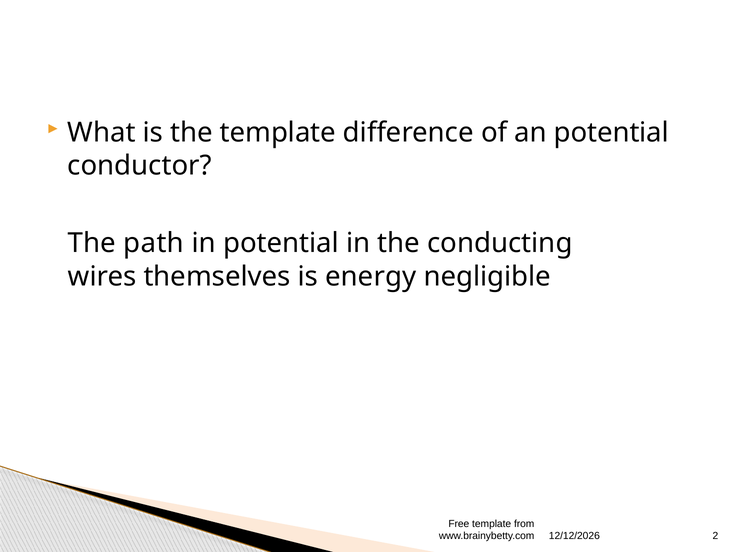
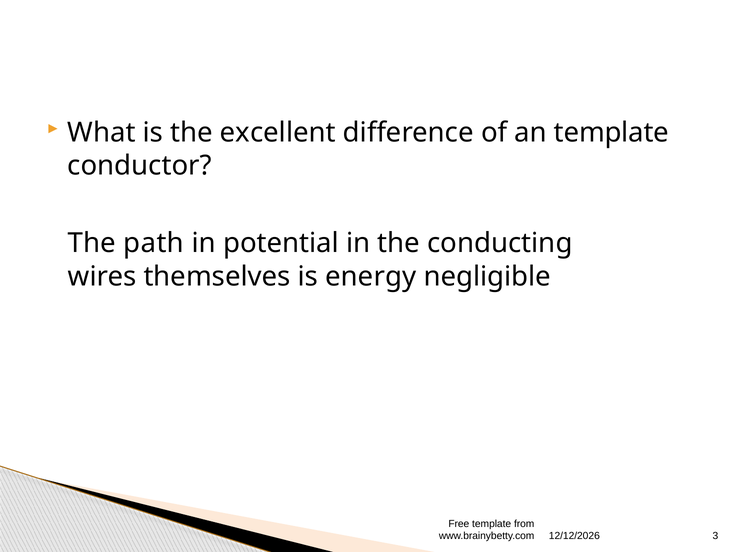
the template: template -> excellent
an potential: potential -> template
2: 2 -> 3
